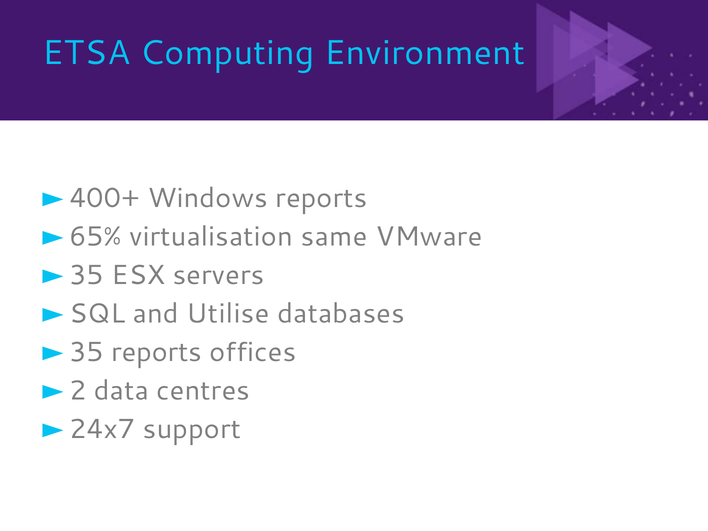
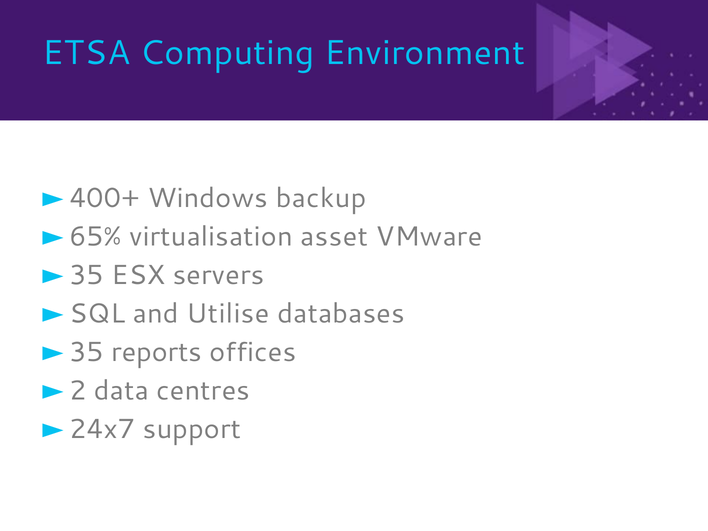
Windows reports: reports -> backup
same: same -> asset
